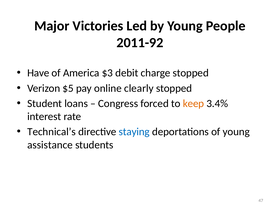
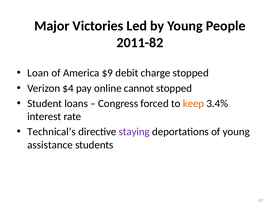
2011-92: 2011-92 -> 2011-82
Have: Have -> Loan
$3: $3 -> $9
$5: $5 -> $4
clearly: clearly -> cannot
staying colour: blue -> purple
